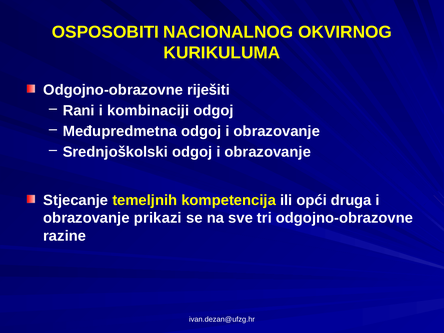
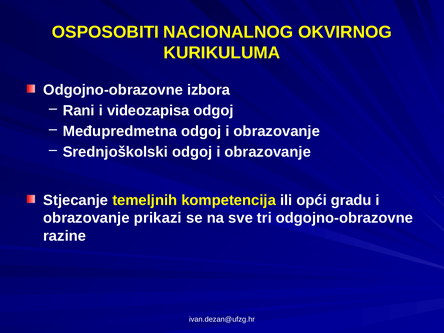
riješiti: riješiti -> izbora
kombinaciji: kombinaciji -> videozapisa
druga: druga -> gradu
